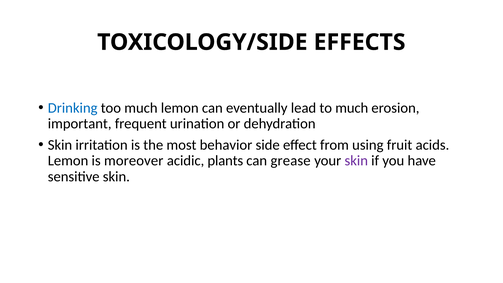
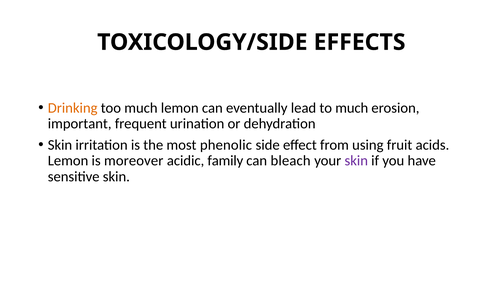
Drinking colour: blue -> orange
behavior: behavior -> phenolic
plants: plants -> family
grease: grease -> bleach
